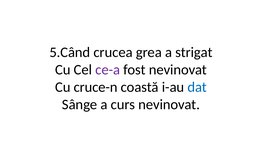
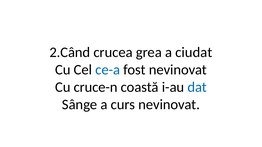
5.Când: 5.Când -> 2.Când
strigat: strigat -> ciudat
ce-a colour: purple -> blue
